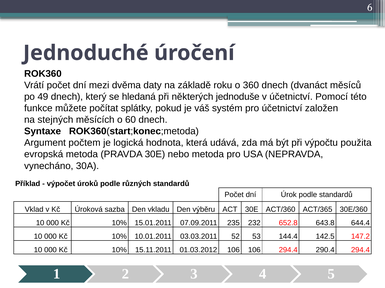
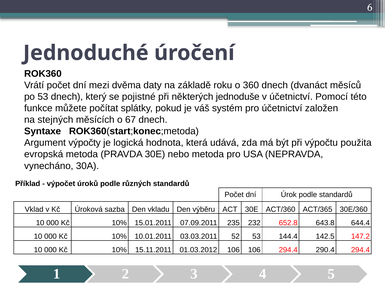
po 49: 49 -> 53
hledaná: hledaná -> pojistné
60: 60 -> 67
počtem: počtem -> výpočty
